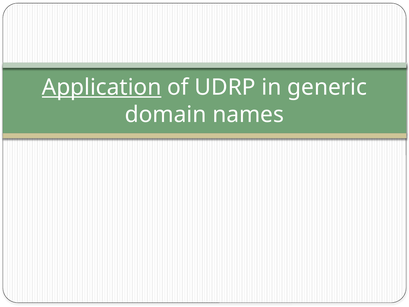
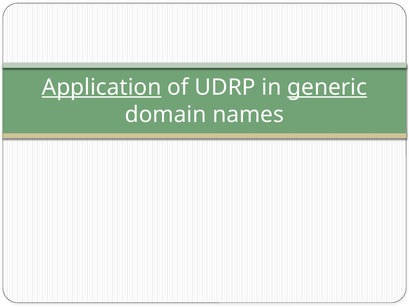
generic underline: none -> present
